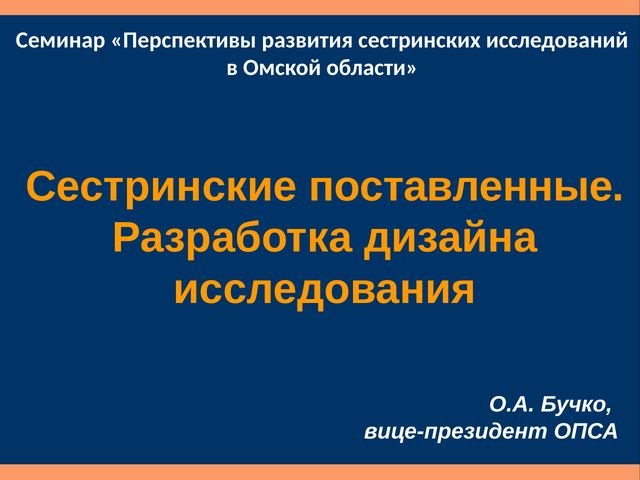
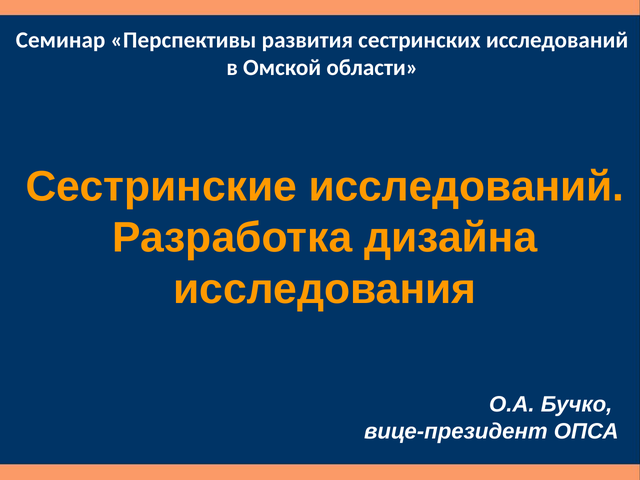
Сестринские поставленные: поставленные -> исследований
